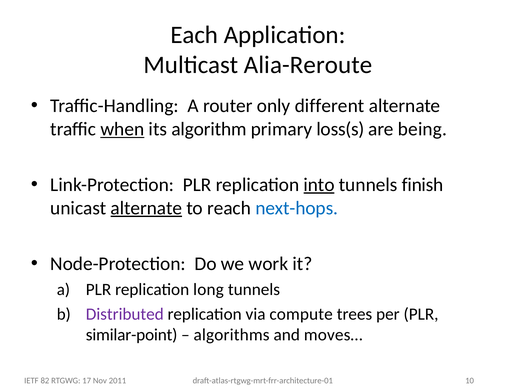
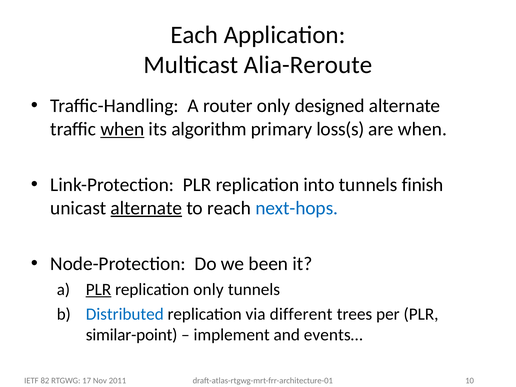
different: different -> designed
are being: being -> when
into underline: present -> none
work: work -> been
PLR at (98, 289) underline: none -> present
replication long: long -> only
Distributed colour: purple -> blue
compute: compute -> different
algorithms: algorithms -> implement
moves…: moves… -> events…
